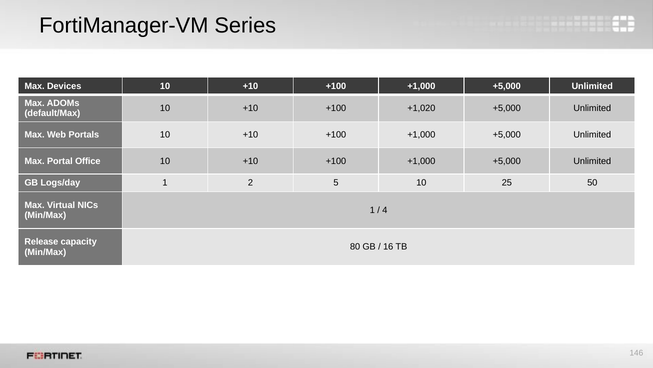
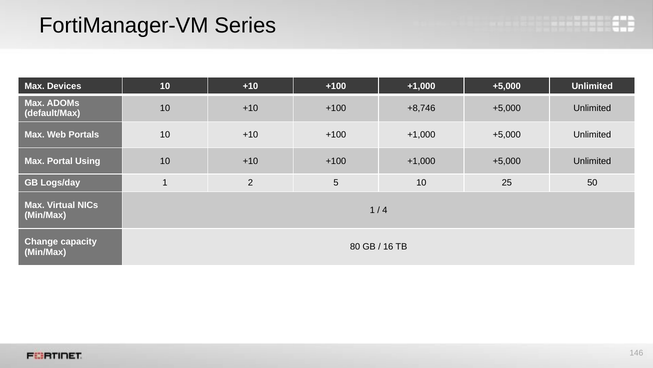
+1,020: +1,020 -> +8,746
Office: Office -> Using
Release: Release -> Change
